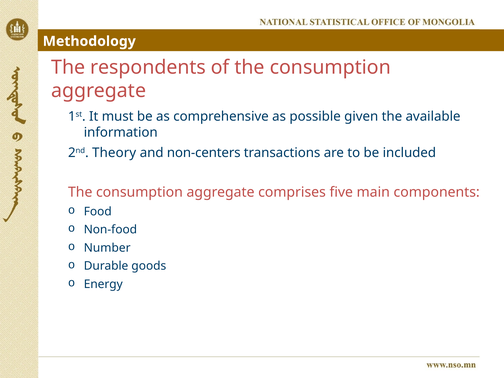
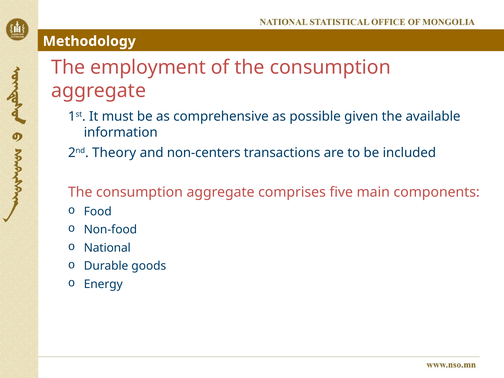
respondents: respondents -> employment
Number: Number -> National
